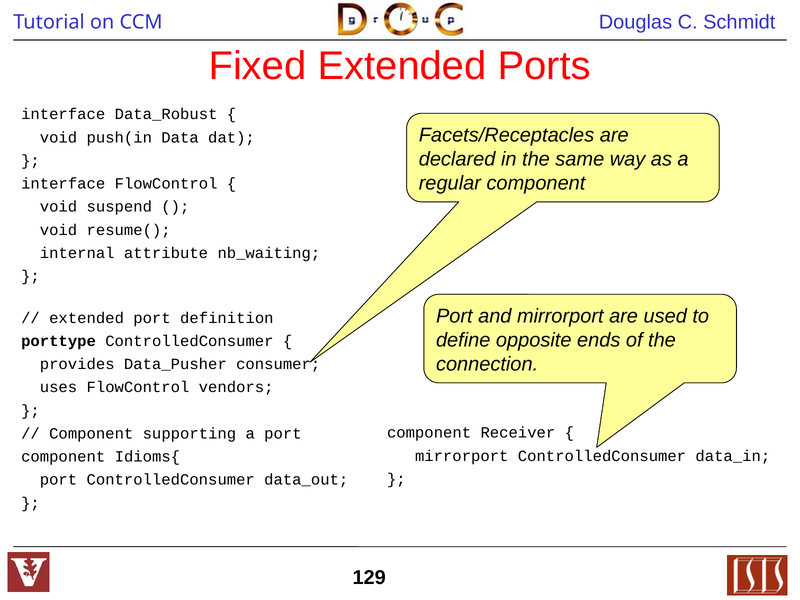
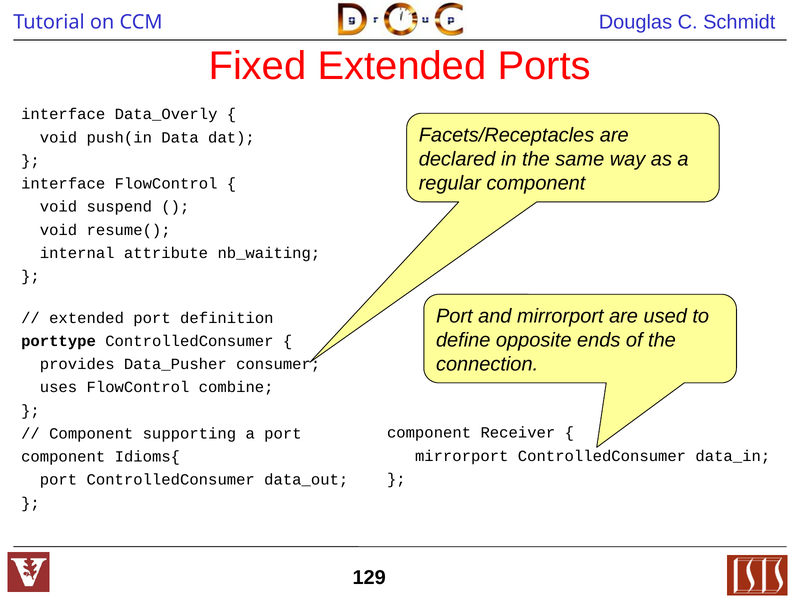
Data_Robust: Data_Robust -> Data_Overly
vendors: vendors -> combine
